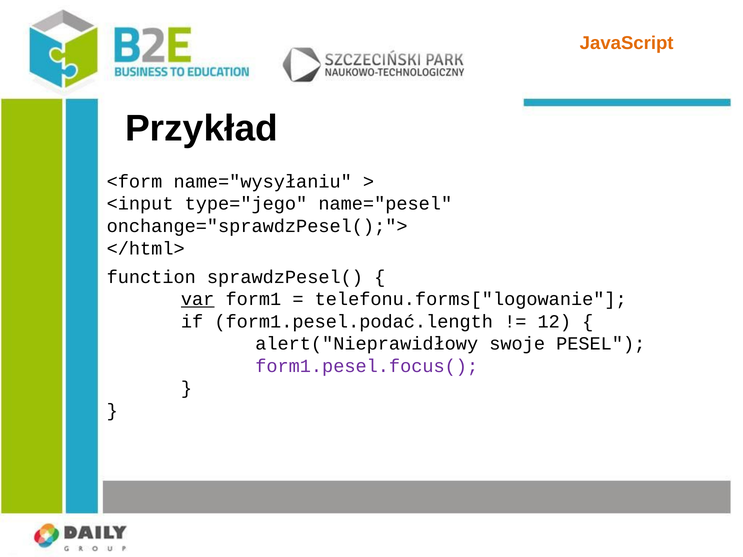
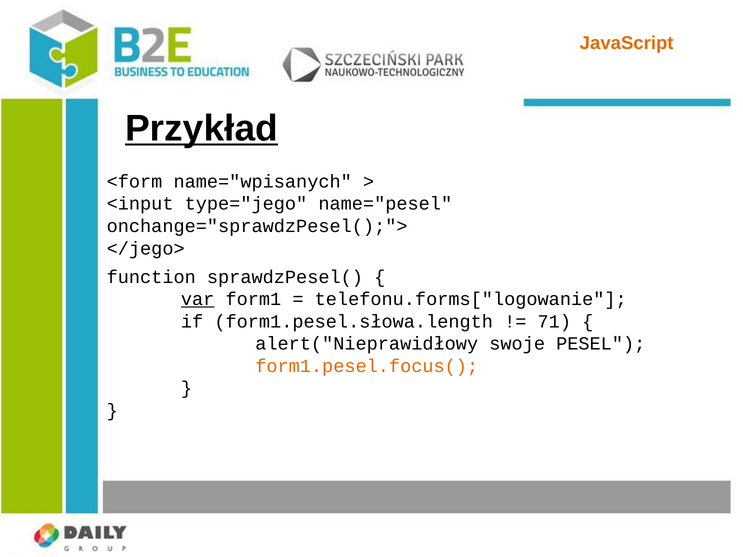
Przykład underline: none -> present
name="wysyłaniu: name="wysyłaniu -> name="wpisanych
</html>: </html> -> </jego>
form1.pesel.podać.length: form1.pesel.podać.length -> form1.pesel.słowa.length
12: 12 -> 71
form1.pesel.focus( colour: purple -> orange
